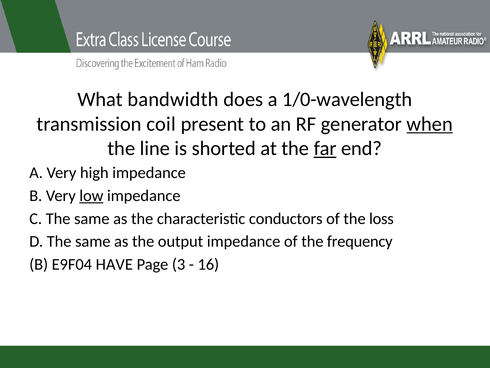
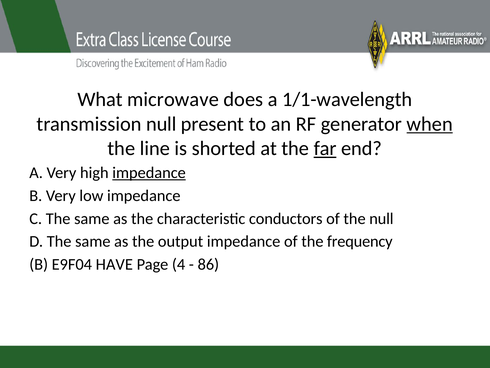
bandwidth: bandwidth -> microwave
1/0-wavelength: 1/0-wavelength -> 1/1-wavelength
transmission coil: coil -> null
impedance at (149, 173) underline: none -> present
low underline: present -> none
the loss: loss -> null
3: 3 -> 4
16: 16 -> 86
